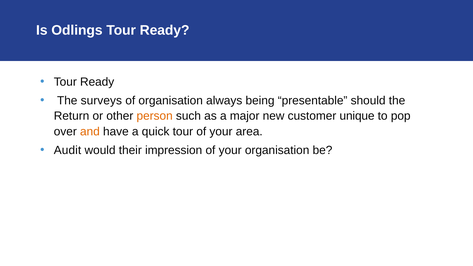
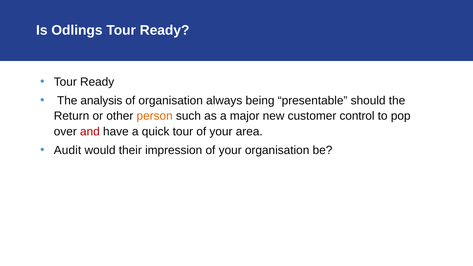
surveys: surveys -> analysis
unique: unique -> control
and colour: orange -> red
